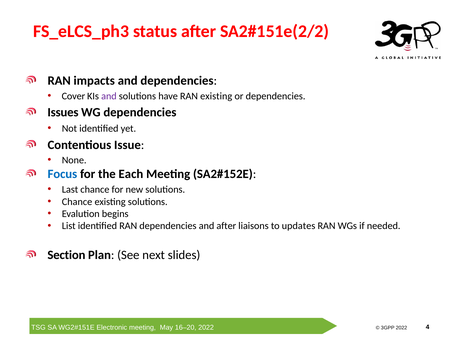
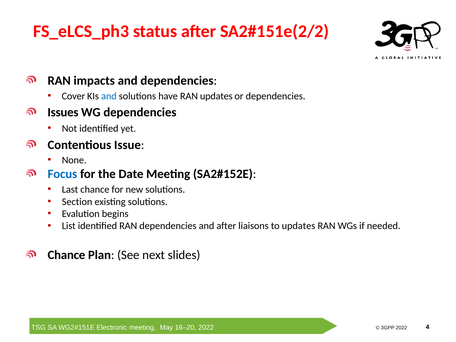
and at (109, 96) colour: purple -> blue
RAN existing: existing -> updates
Each: Each -> Date
Chance at (77, 202): Chance -> Section
Section at (66, 255): Section -> Chance
